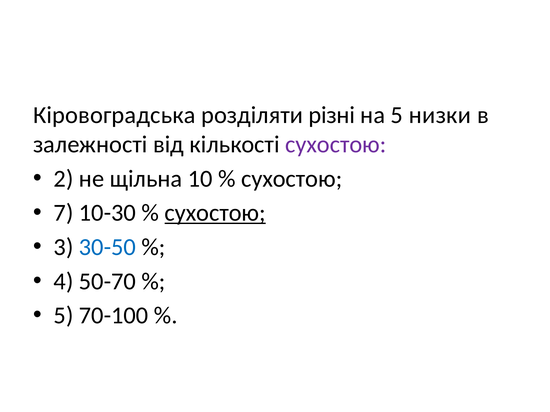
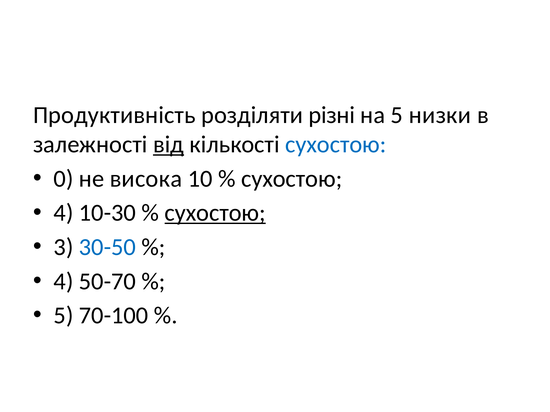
Кіровоградська: Кіровоградська -> Продуктивність
від underline: none -> present
сухостою at (336, 145) colour: purple -> blue
2: 2 -> 0
щільна: щільна -> висока
7 at (64, 213): 7 -> 4
